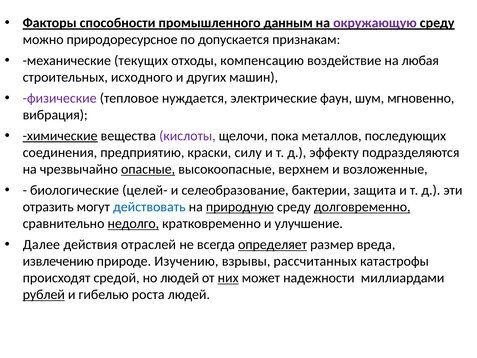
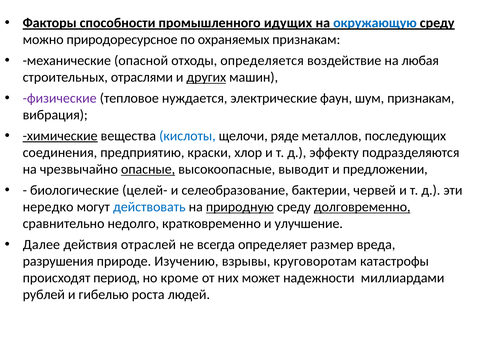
данным: данным -> идущих
окружающую colour: purple -> blue
допускается: допускается -> охраняемых
текущих: текущих -> опасной
компенсацию: компенсацию -> определяется
исходного: исходного -> отраслями
других underline: none -> present
шум мгновенно: мгновенно -> признакам
кислоты colour: purple -> blue
пока: пока -> ряде
силу: силу -> хлор
верхнем: верхнем -> выводит
возложенные: возложенные -> предложении
защита: защита -> червей
отразить: отразить -> нередко
недолго underline: present -> none
определяет underline: present -> none
извлечению: извлечению -> разрушения
рассчитанных: рассчитанных -> круговоротам
средой: средой -> период
но людей: людей -> кроме
них underline: present -> none
рублей underline: present -> none
